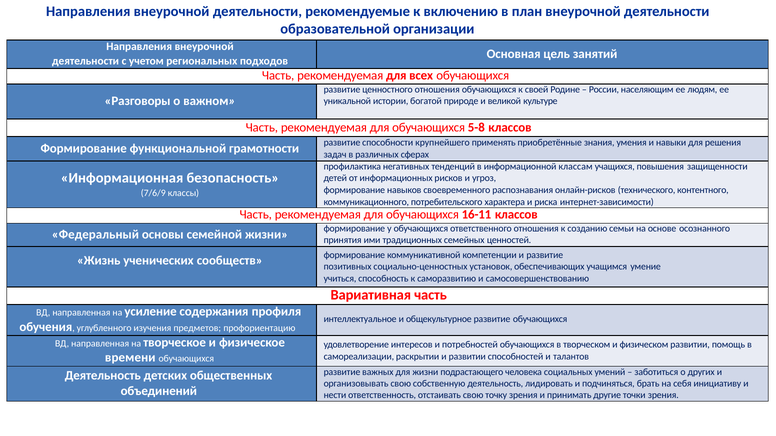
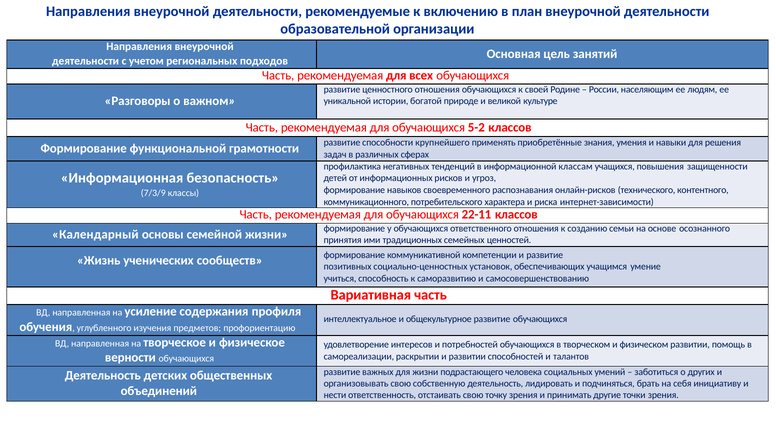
5-8: 5-8 -> 5-2
7/6/9: 7/6/9 -> 7/3/9
16-11: 16-11 -> 22-11
Федеральный: Федеральный -> Календарный
времени: времени -> верности
